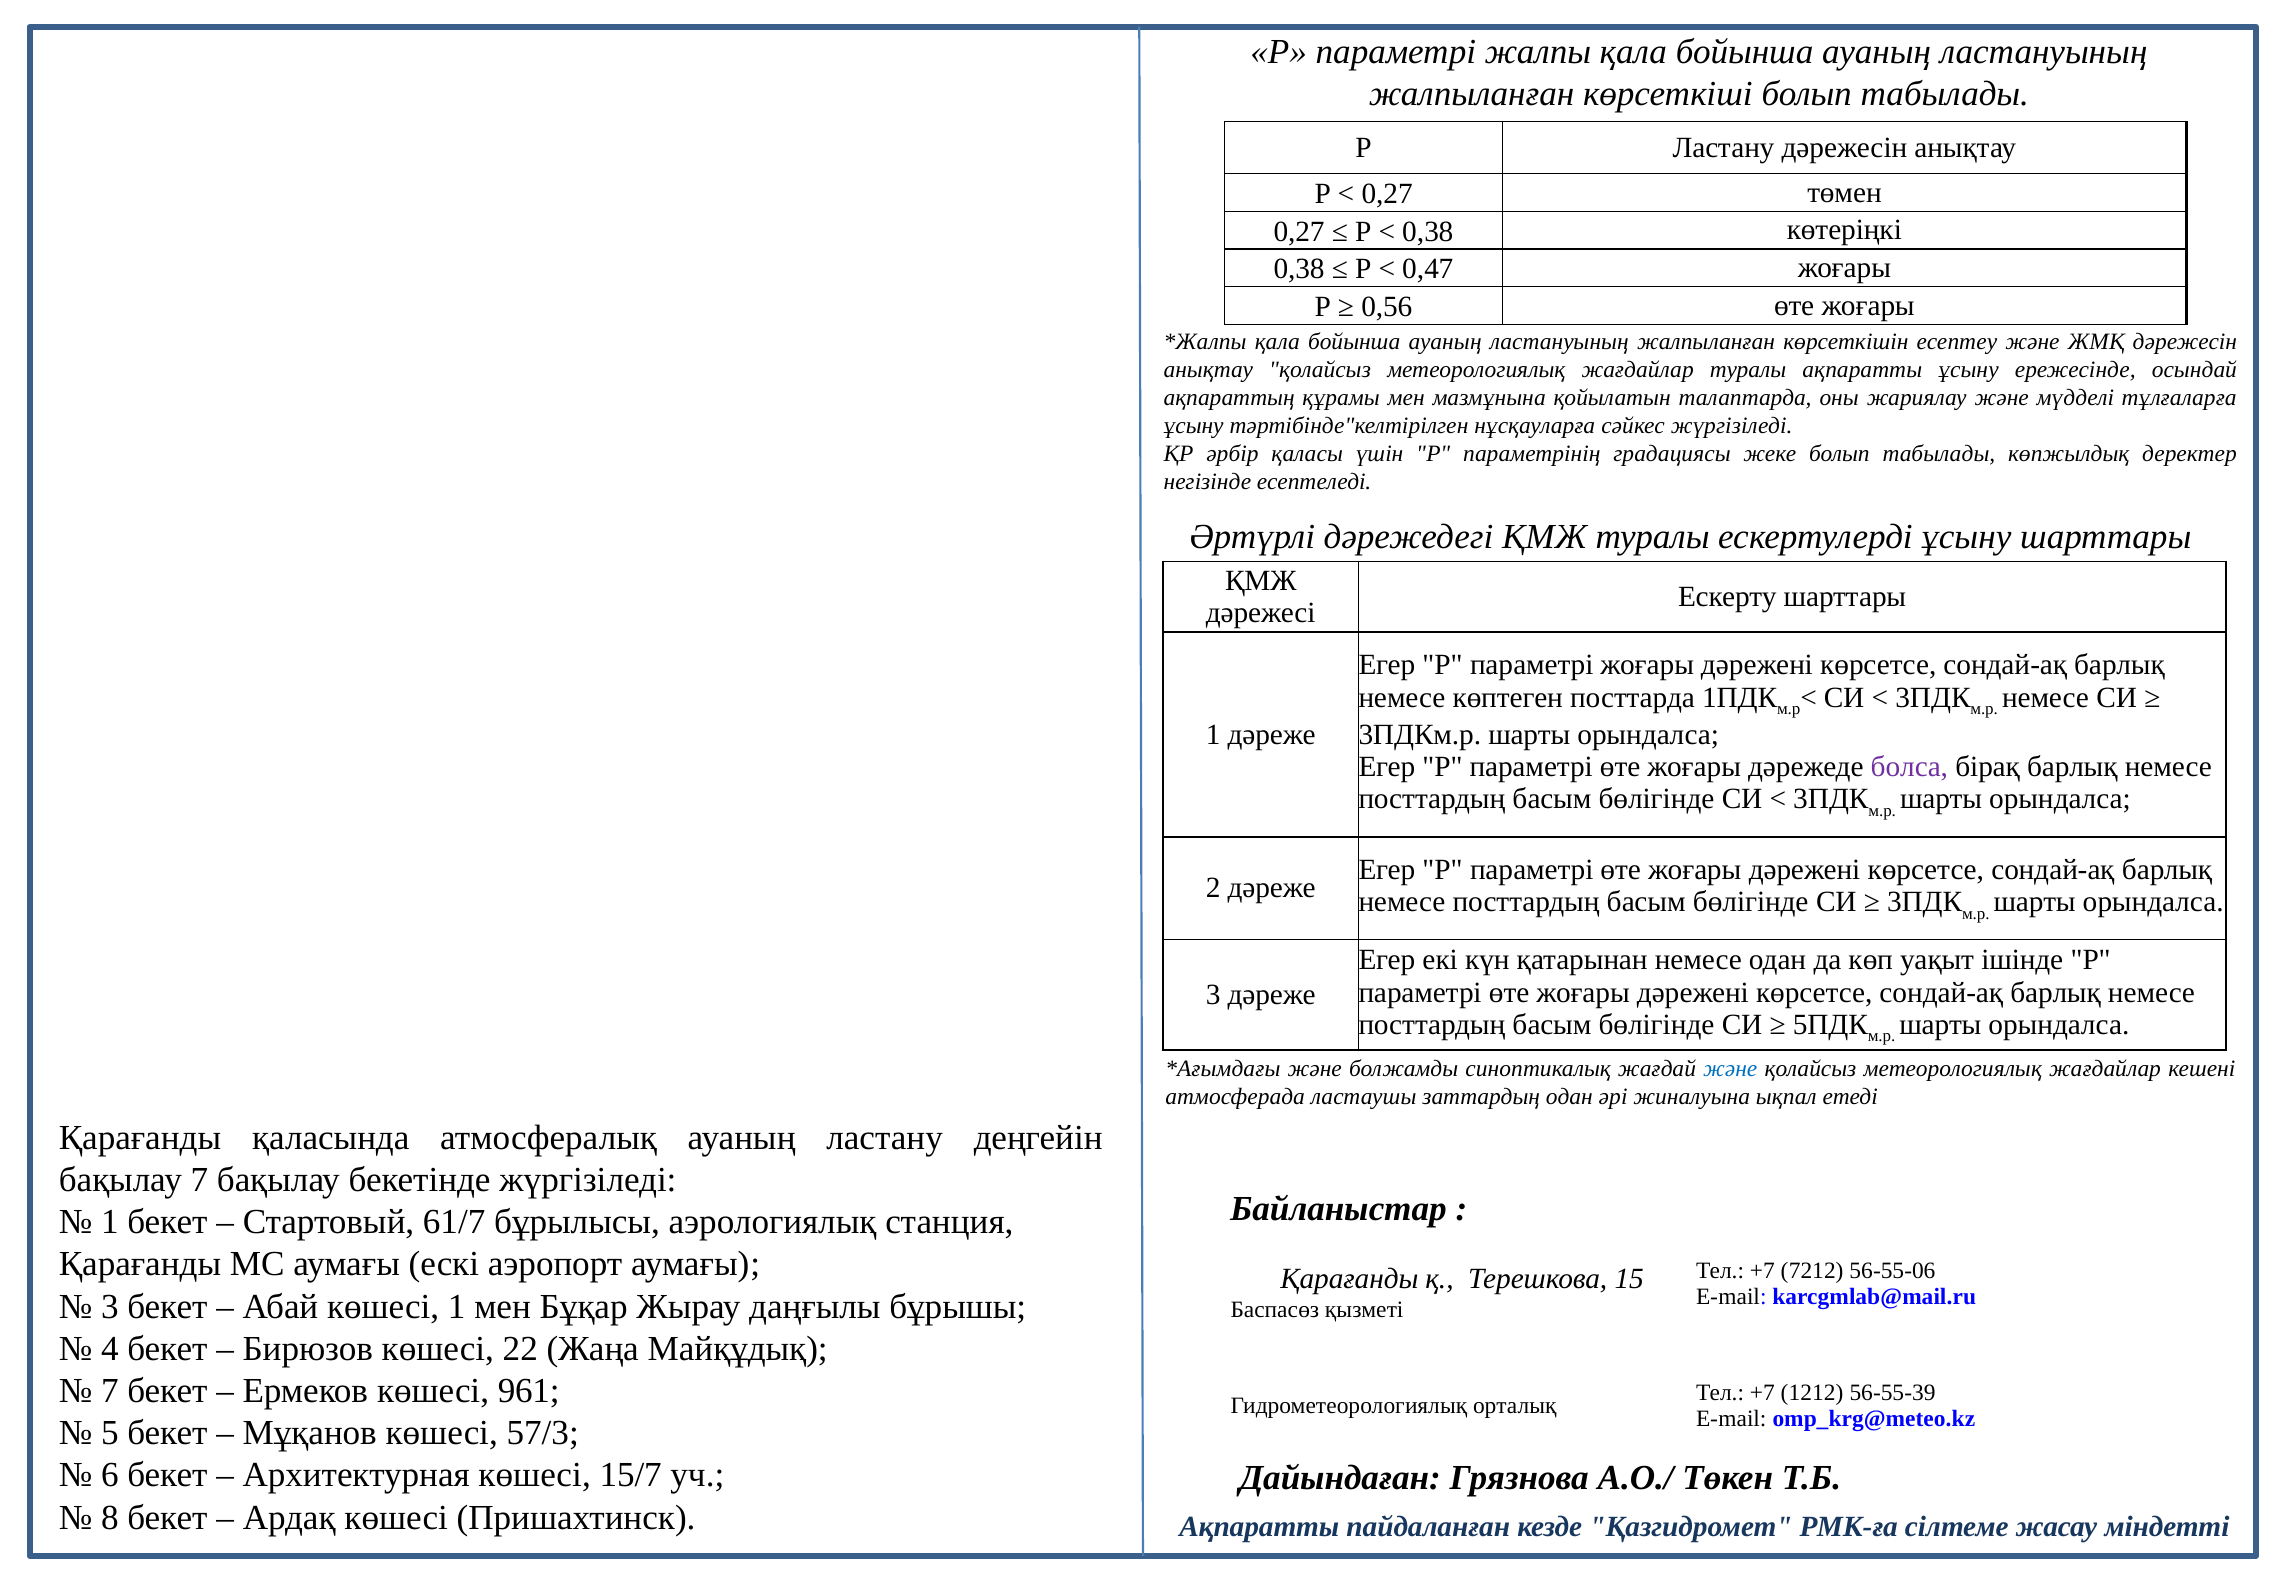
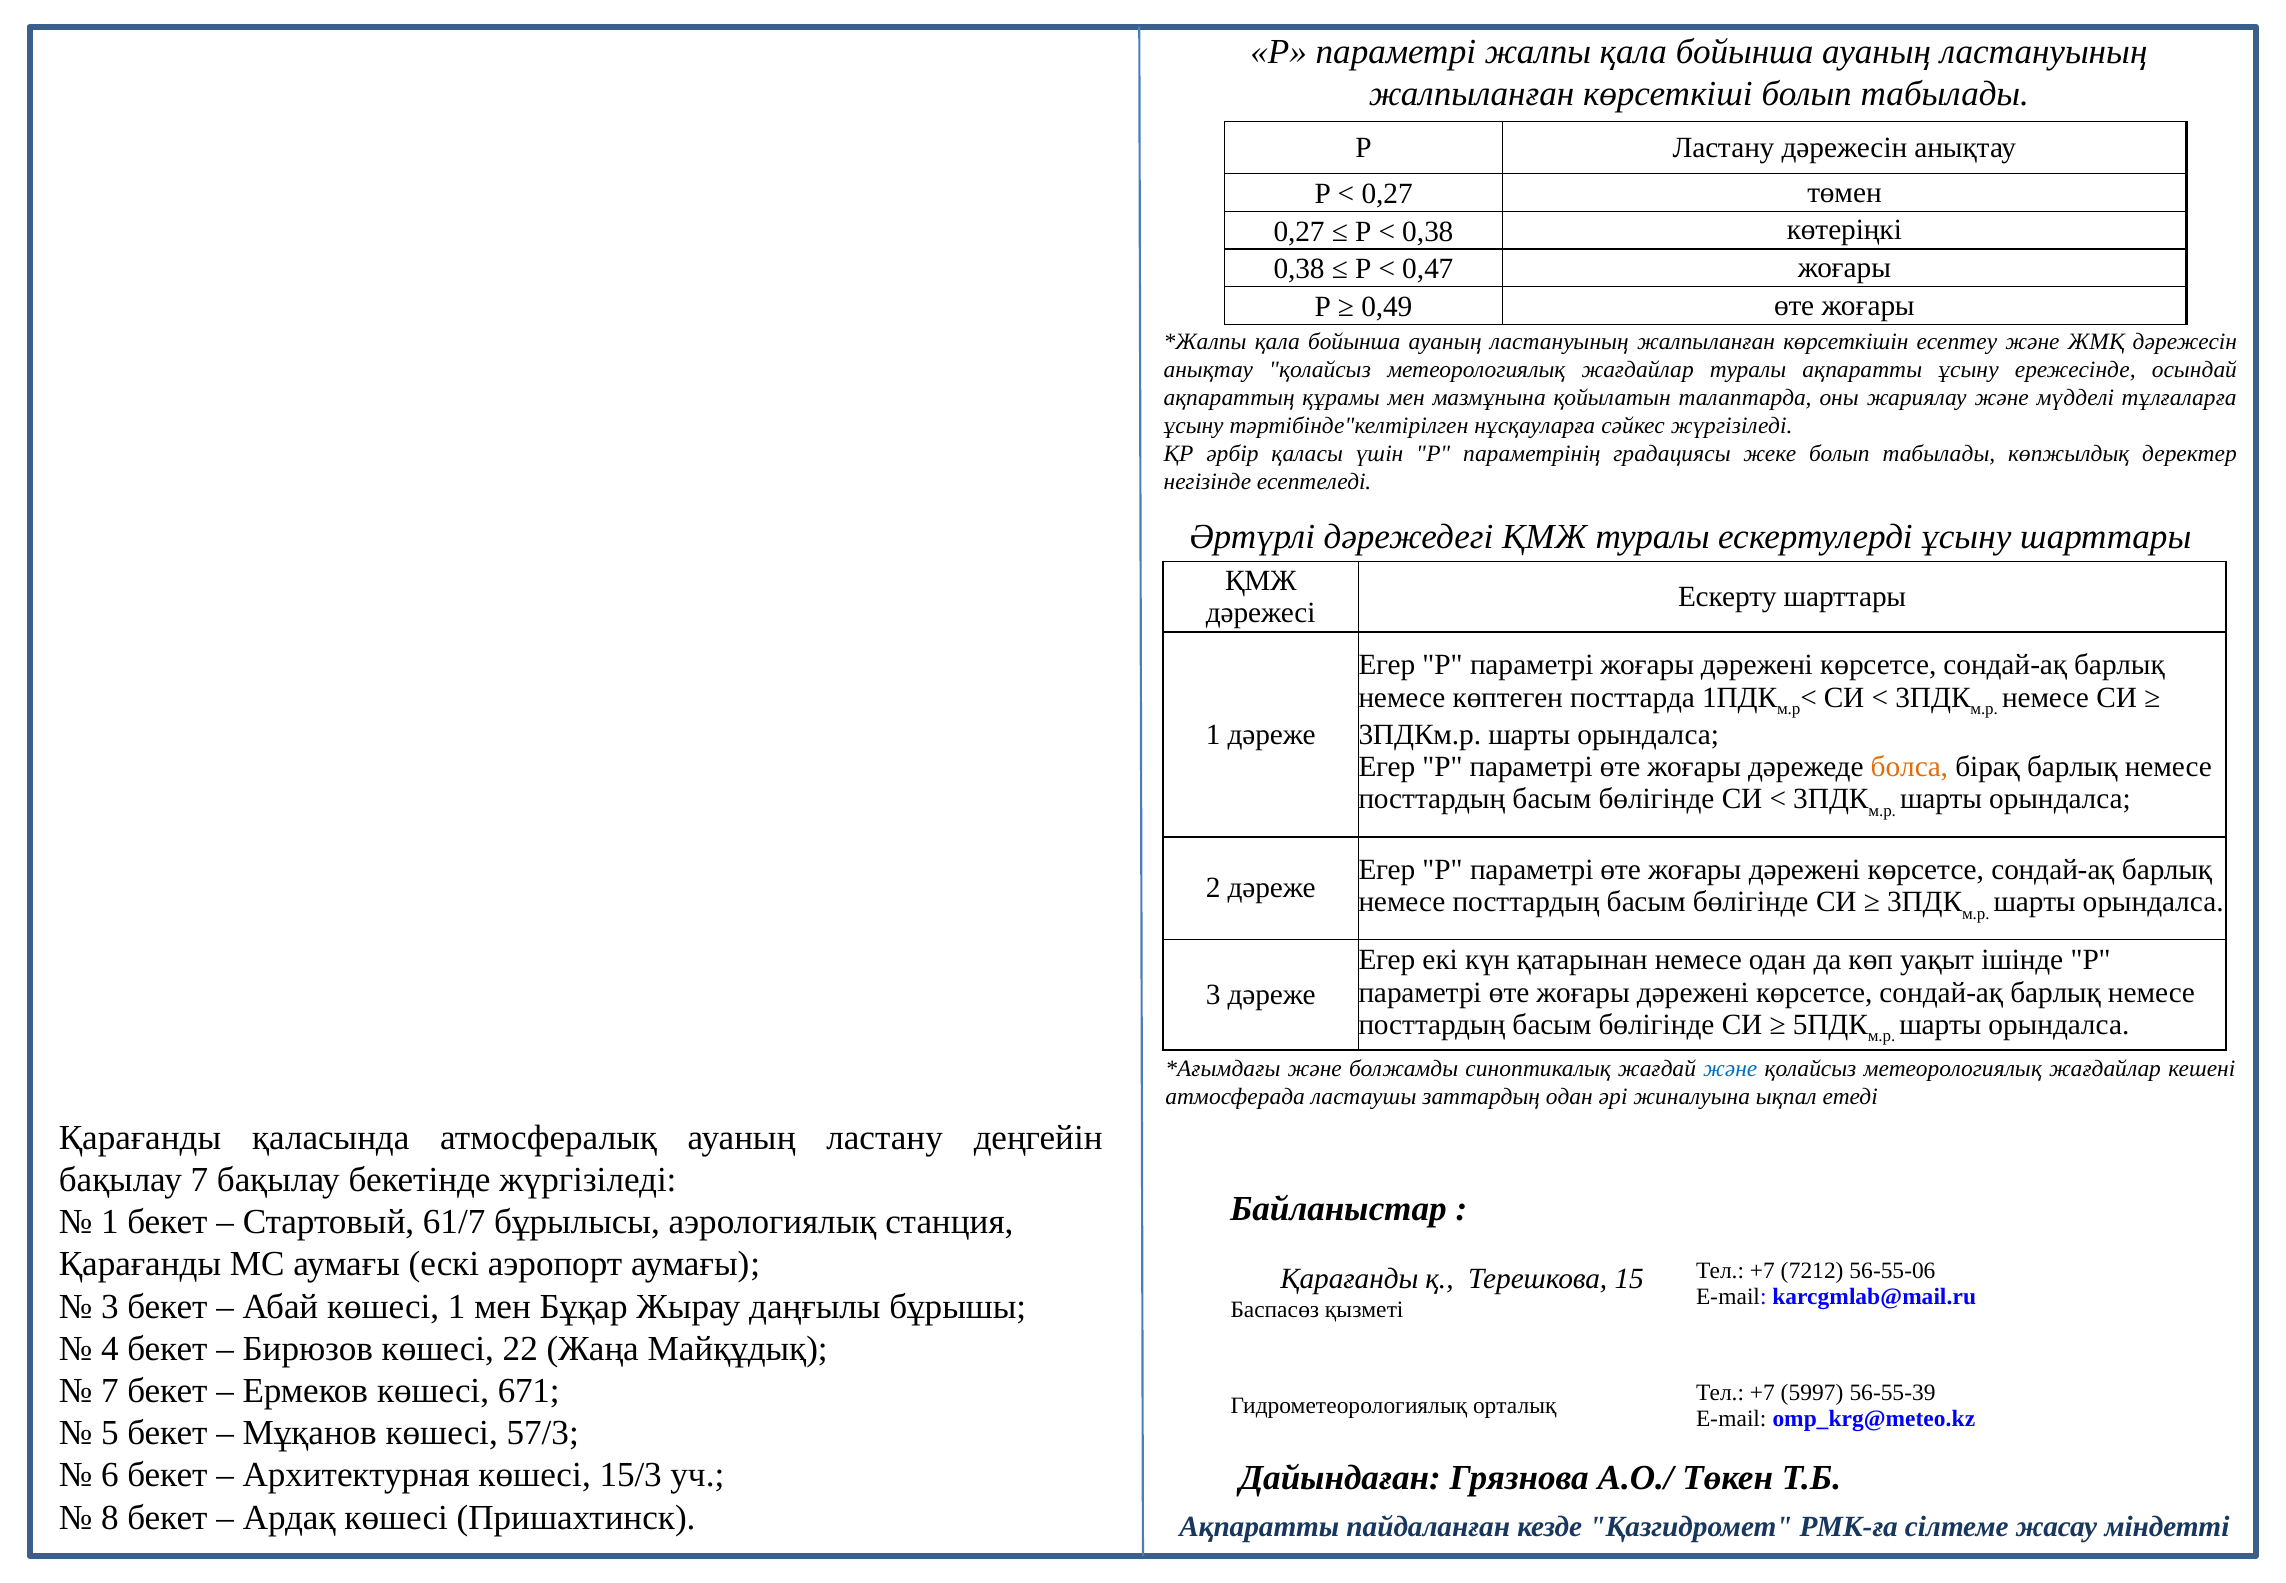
0,56: 0,56 -> 0,49
болса colour: purple -> orange
961: 961 -> 671
1212: 1212 -> 5997
15/7: 15/7 -> 15/3
